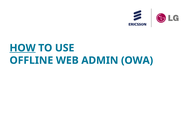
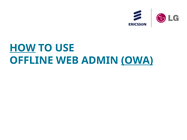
OWA underline: none -> present
